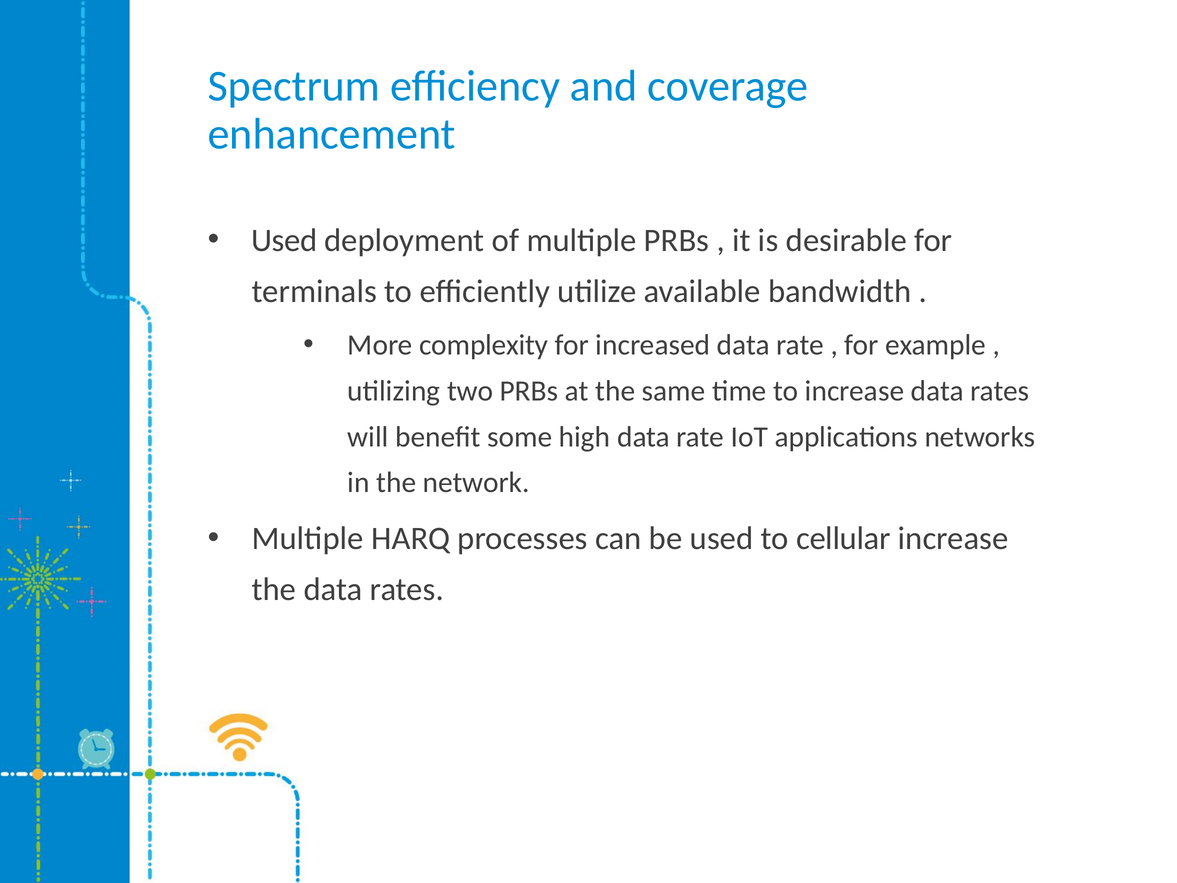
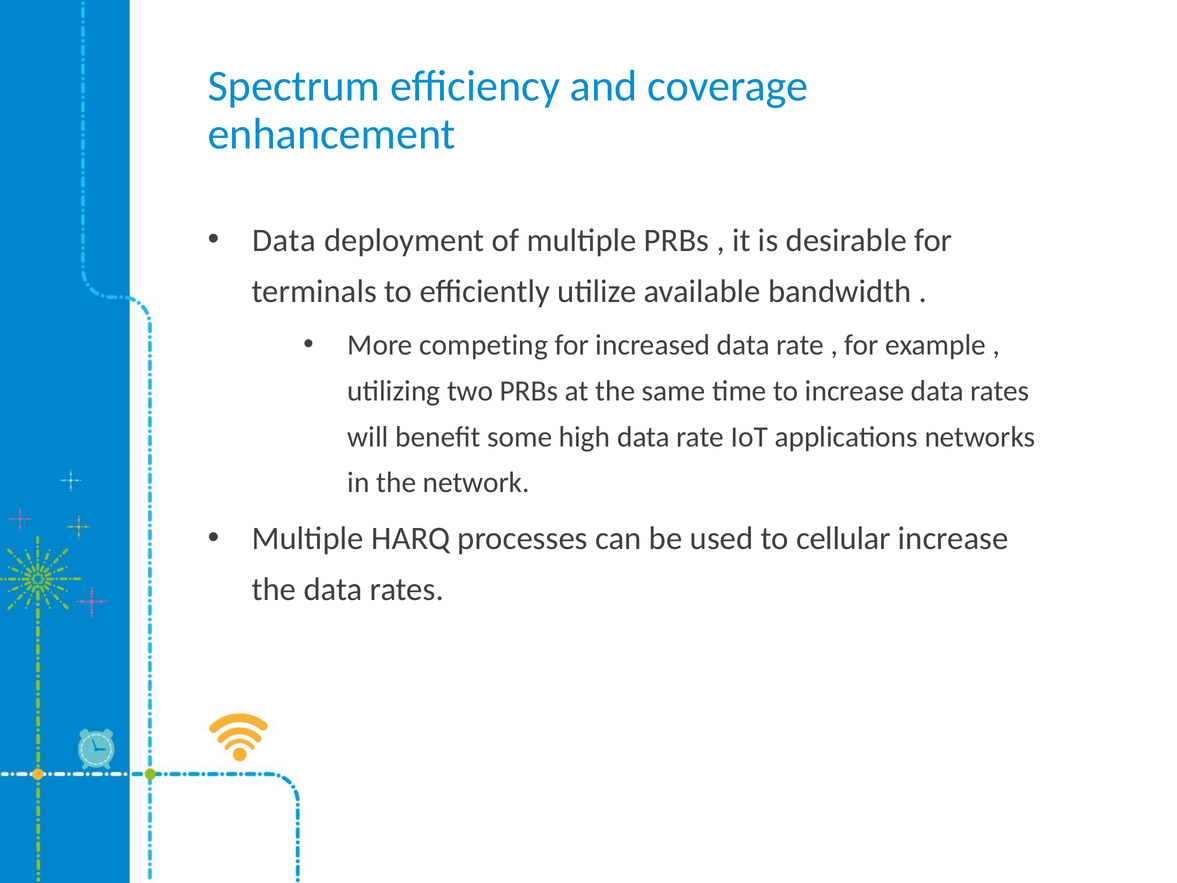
Used at (284, 240): Used -> Data
complexity: complexity -> competing
